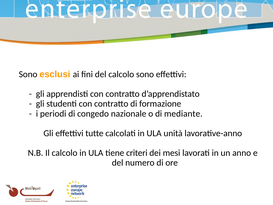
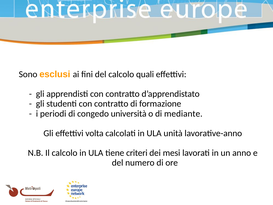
calcolo sono: sono -> quali
nazionale: nazionale -> università
tutte: tutte -> volta
